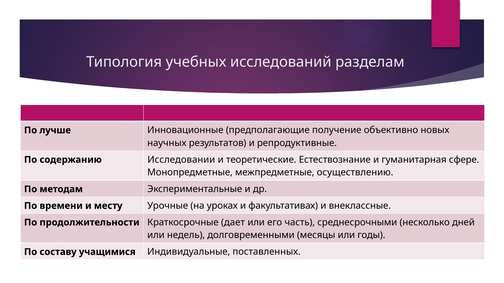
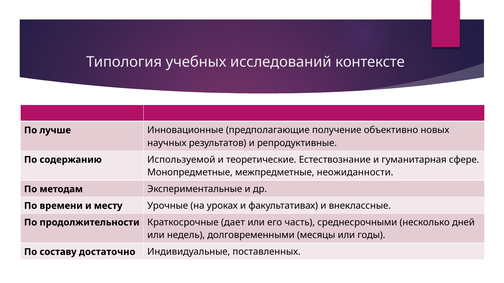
разделам: разделам -> контексте
Исследовании: Исследовании -> Используемой
осуществлению: осуществлению -> неожиданности
учащимися: учащимися -> достаточно
